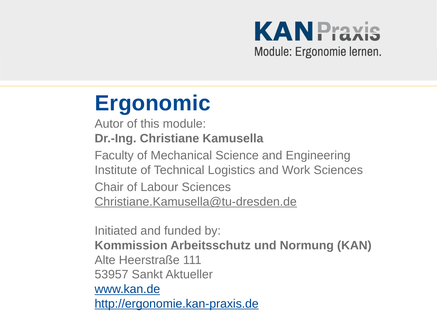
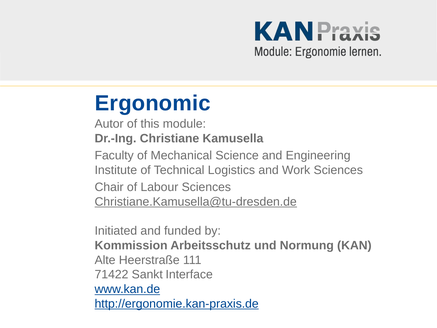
53957: 53957 -> 71422
Aktueller: Aktueller -> Interface
